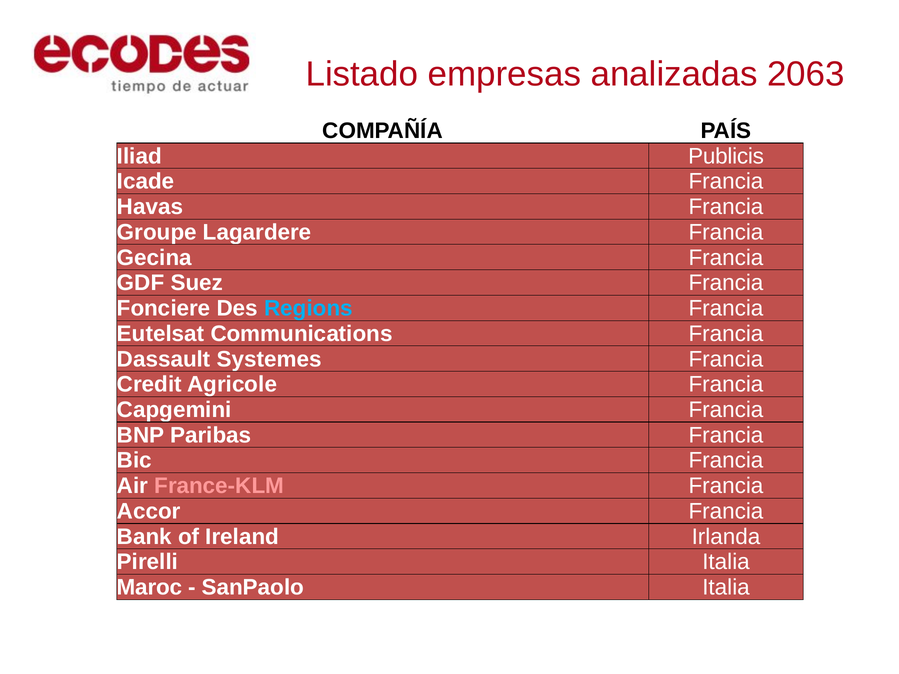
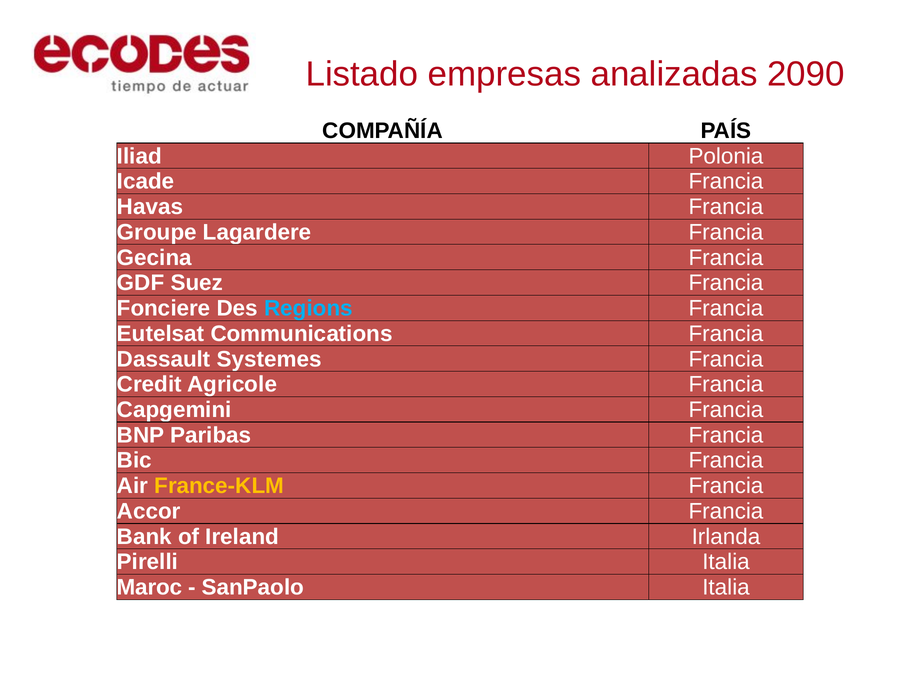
2063: 2063 -> 2090
Publicis: Publicis -> Polonia
France-KLM colour: pink -> yellow
